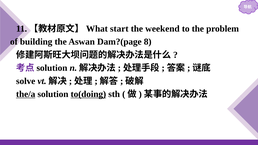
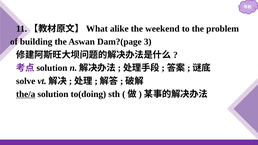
start: start -> alike
8: 8 -> 3
to(doing underline: present -> none
